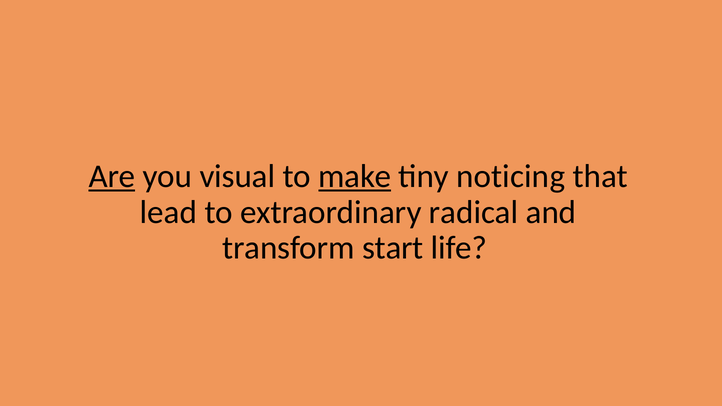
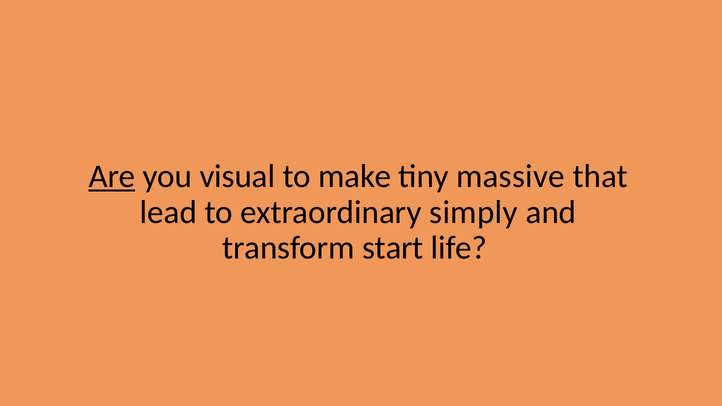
make underline: present -> none
noticing: noticing -> massive
radical: radical -> simply
